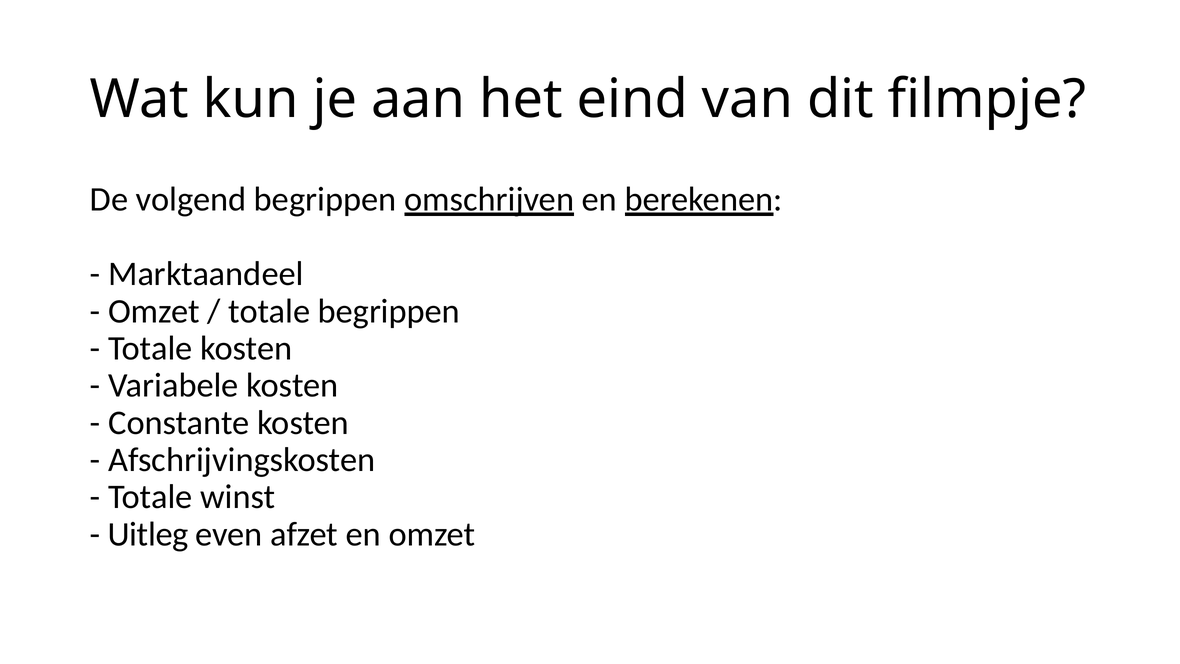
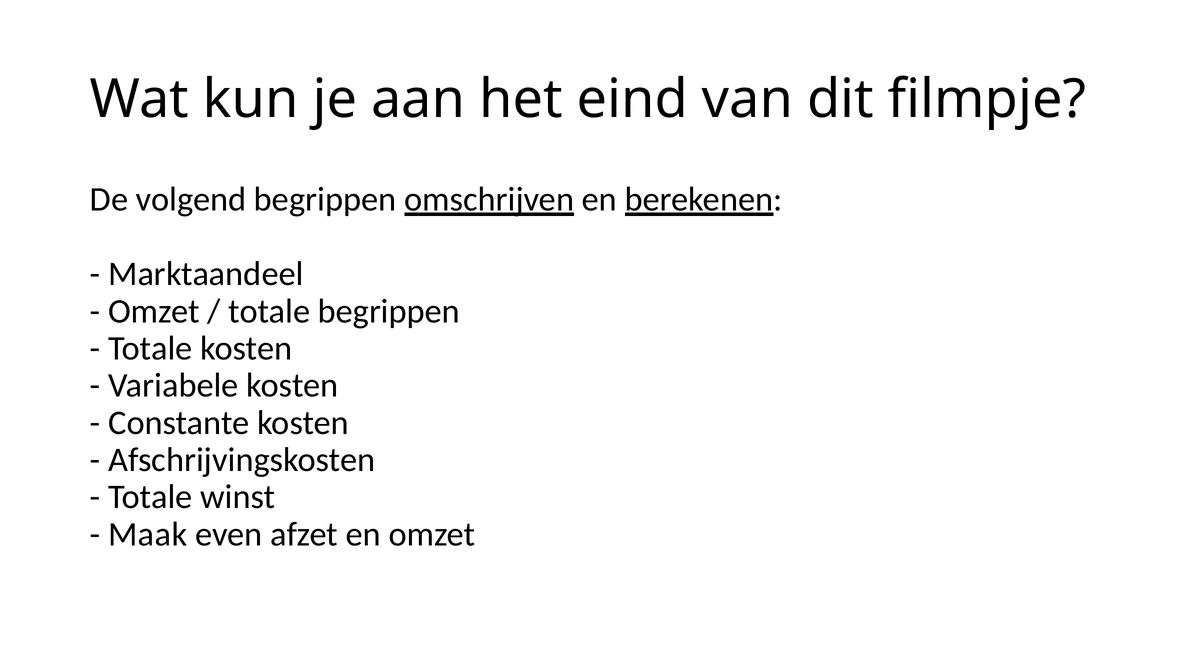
Uitleg: Uitleg -> Maak
